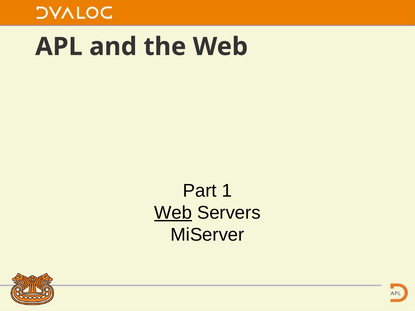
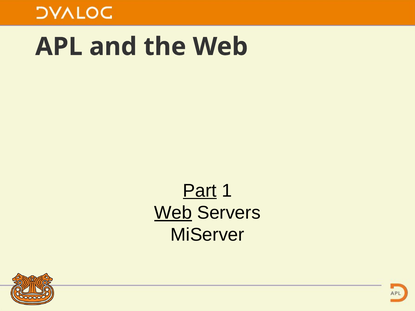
Part underline: none -> present
